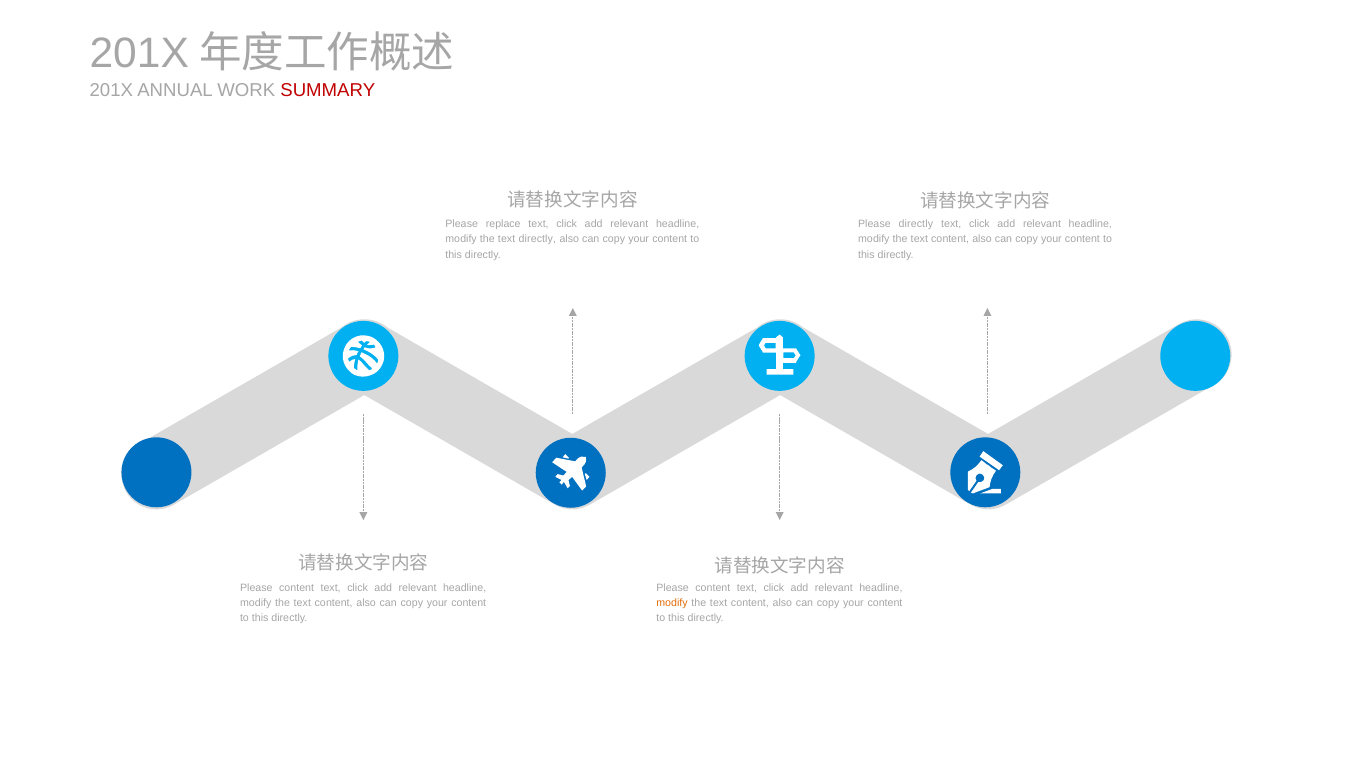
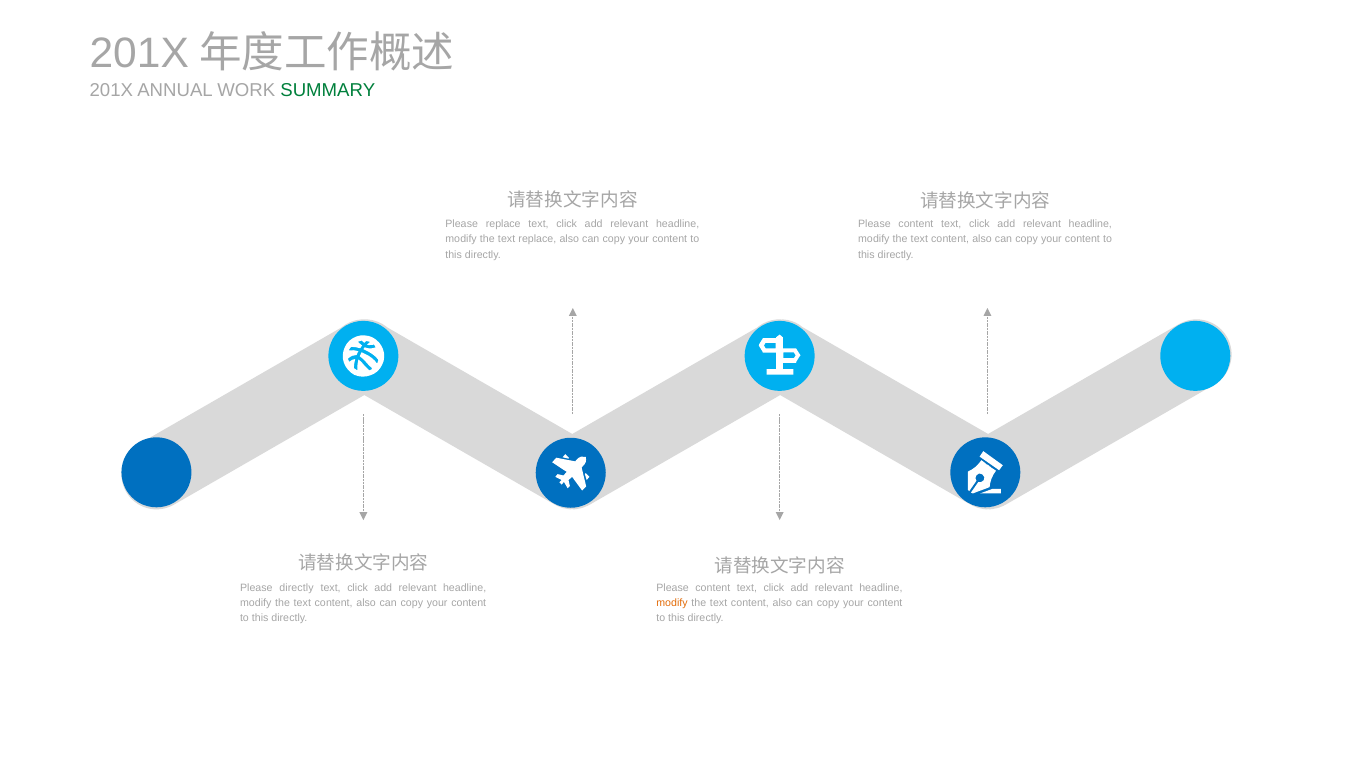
SUMMARY colour: red -> green
directly at (916, 224): directly -> content
text directly: directly -> replace
content at (297, 587): content -> directly
